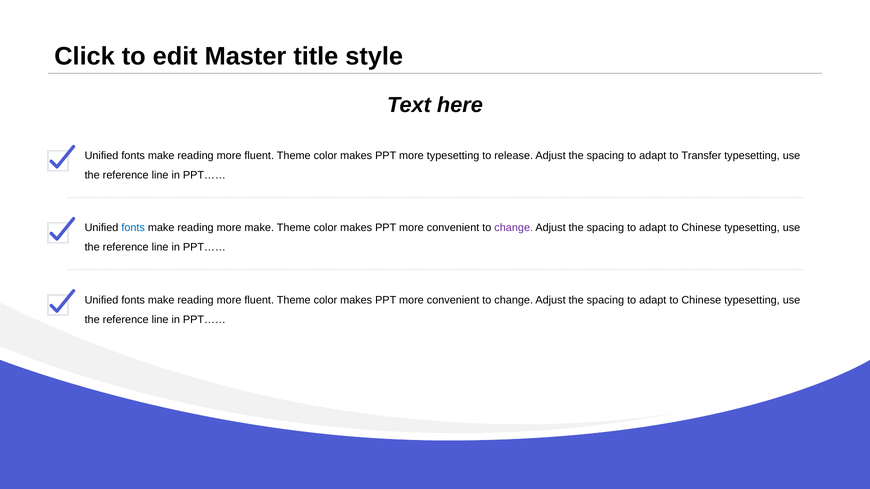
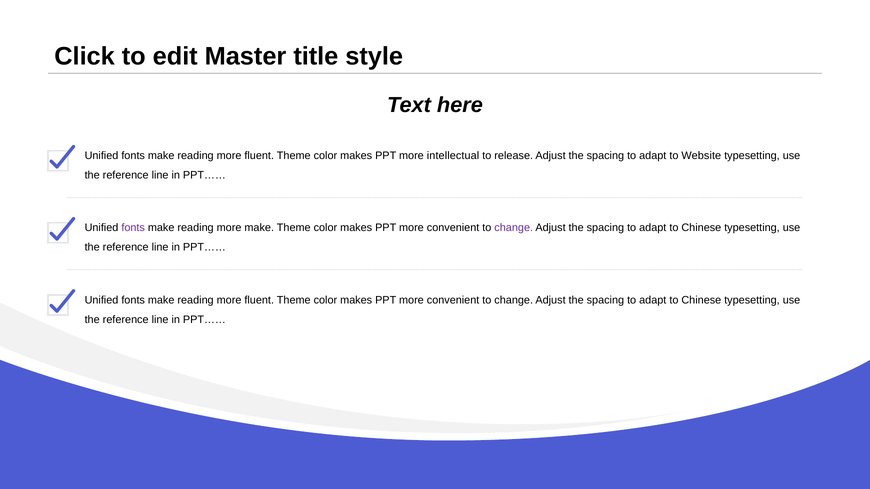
more typesetting: typesetting -> intellectual
Transfer: Transfer -> Website
fonts at (133, 228) colour: blue -> purple
